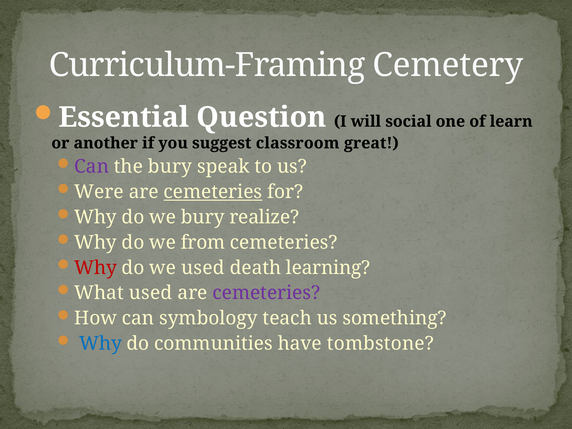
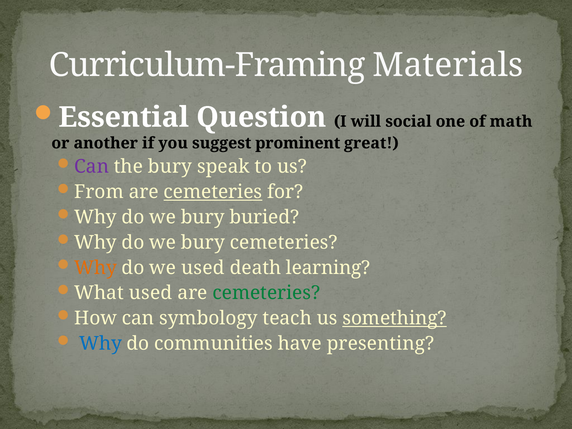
Cemetery: Cemetery -> Materials
learn: learn -> math
classroom: classroom -> prominent
Were: Were -> From
realize: realize -> buried
from at (203, 243): from -> bury
Why at (96, 268) colour: red -> orange
cemeteries at (266, 293) colour: purple -> green
something underline: none -> present
tombstone: tombstone -> presenting
